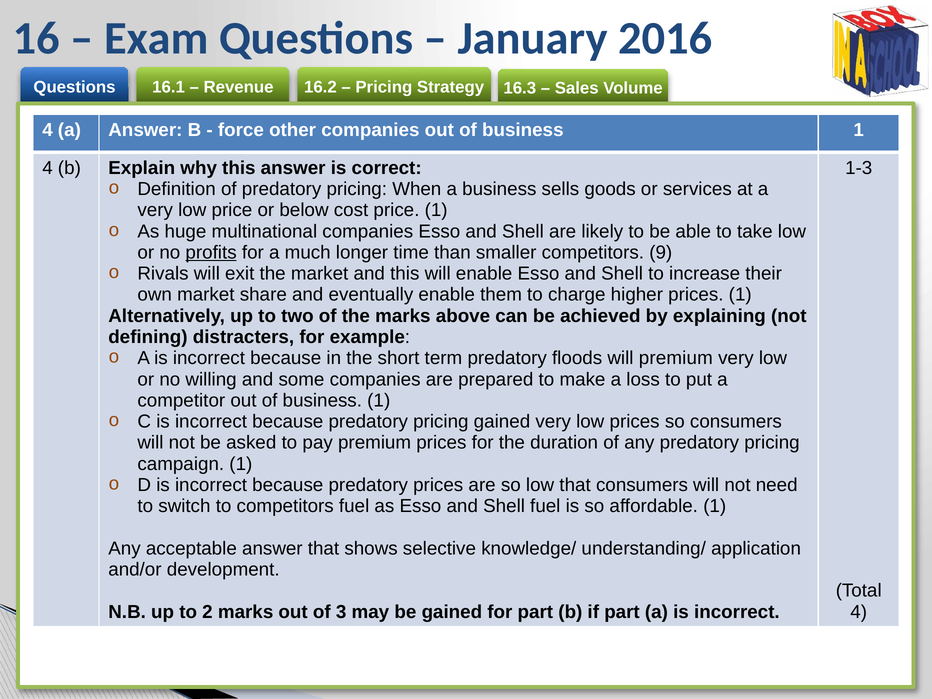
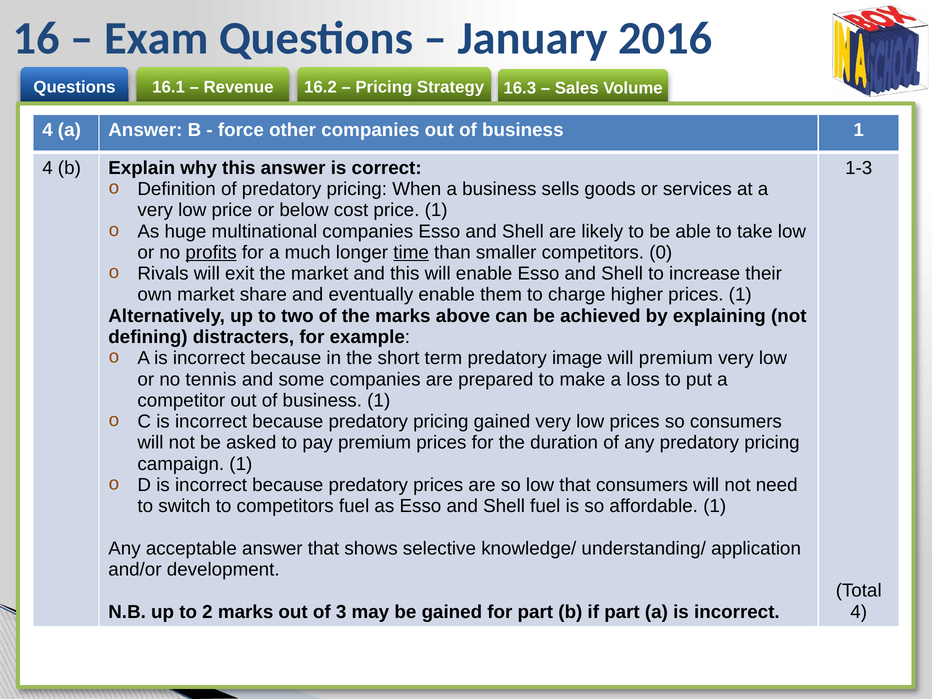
time underline: none -> present
9: 9 -> 0
floods: floods -> image
willing: willing -> tennis
